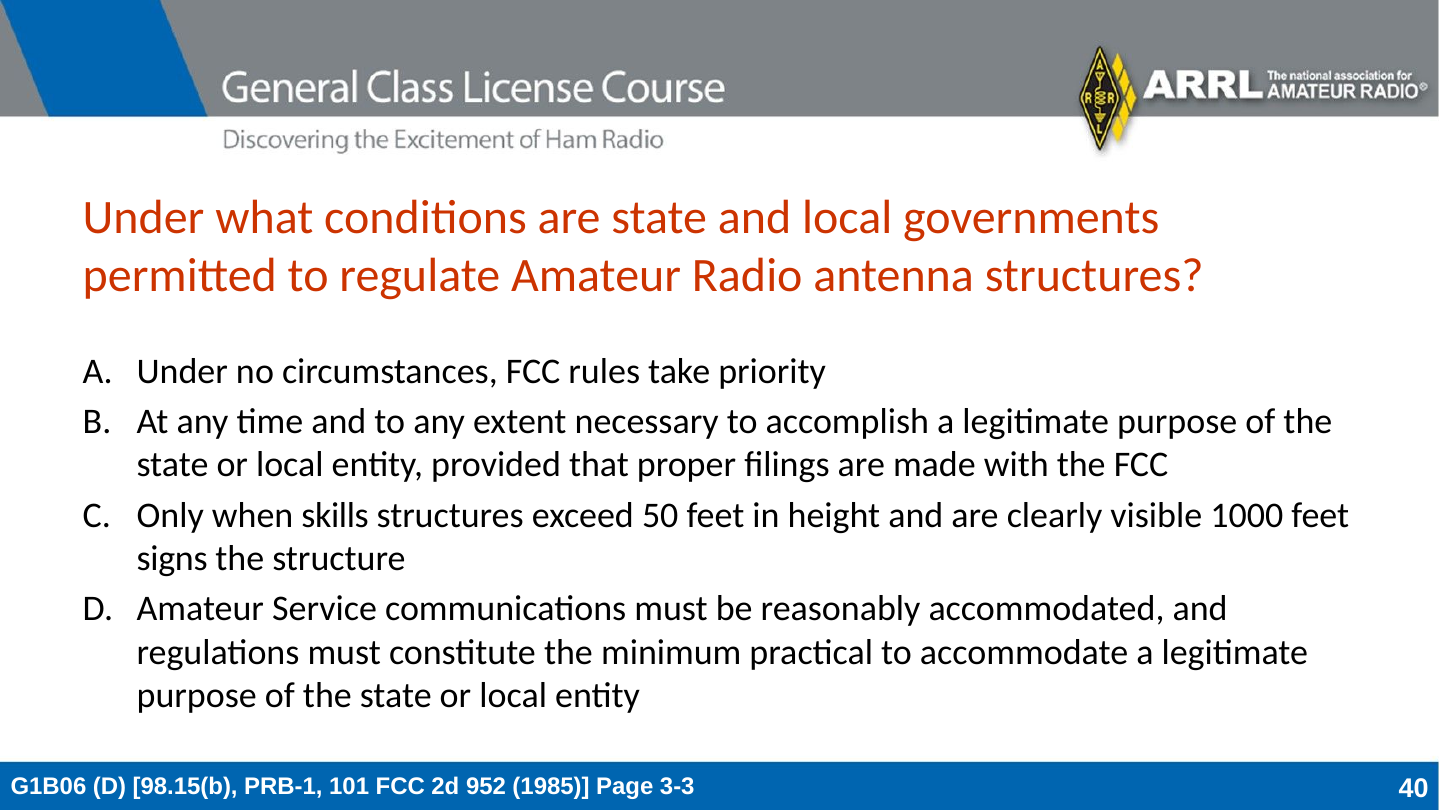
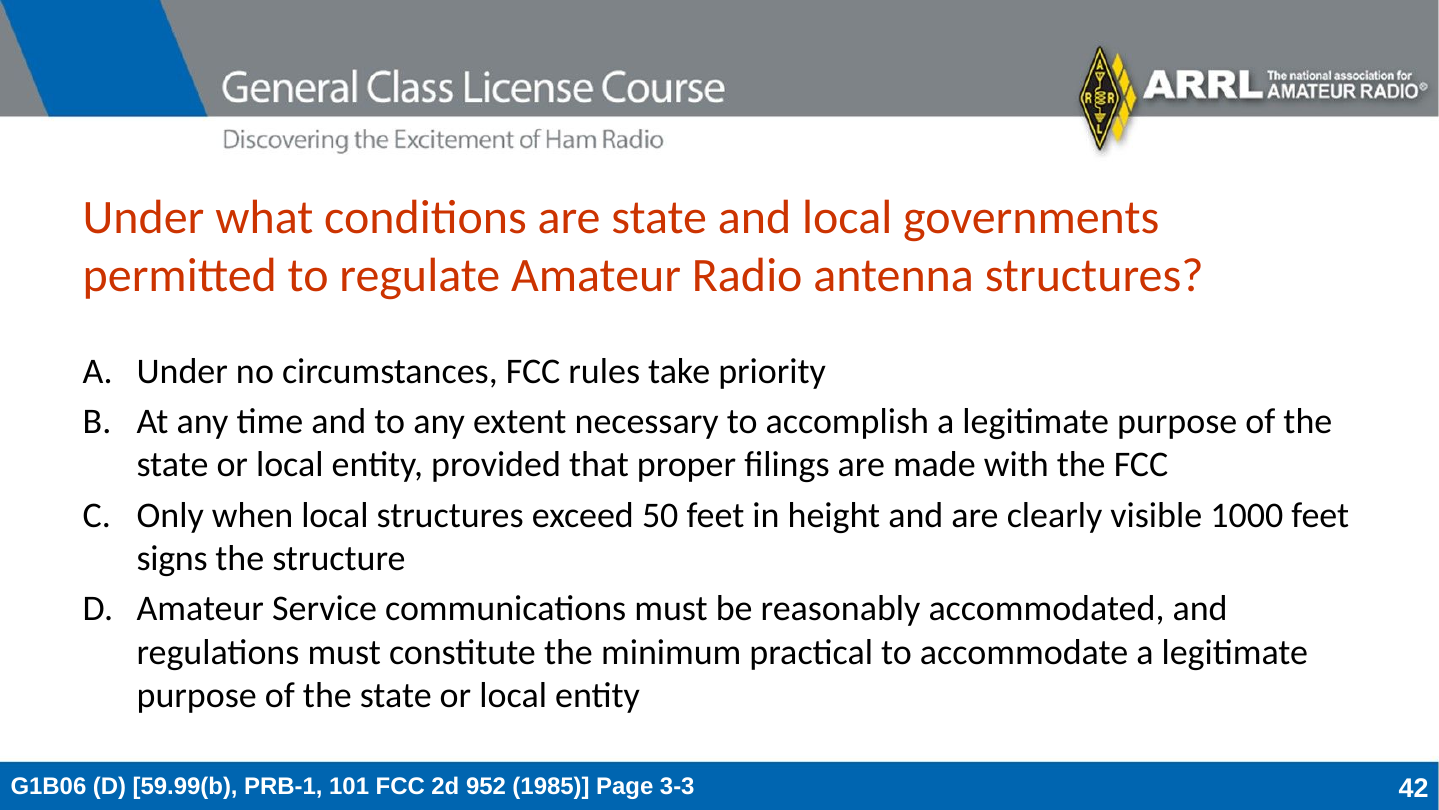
when skills: skills -> local
98.15(b: 98.15(b -> 59.99(b
40: 40 -> 42
